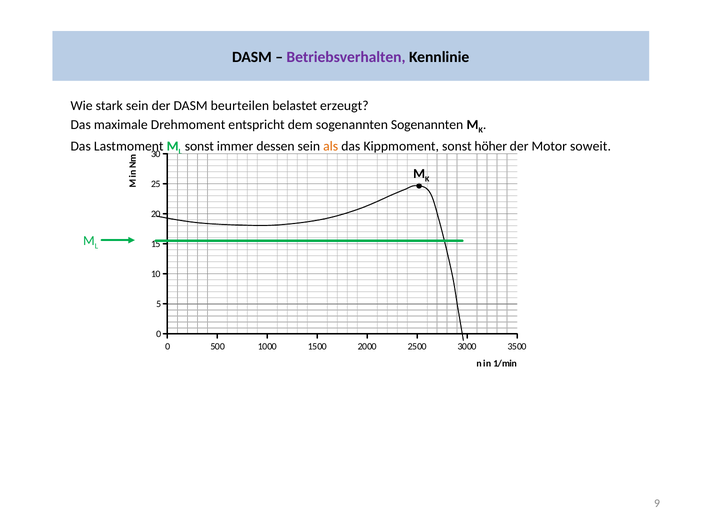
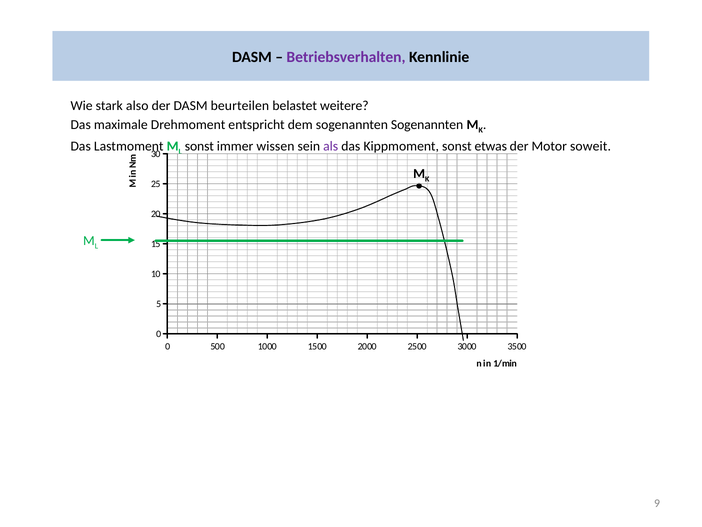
stark sein: sein -> also
erzeugt: erzeugt -> weitere
dessen: dessen -> wissen
als colour: orange -> purple
höher: höher -> etwas
